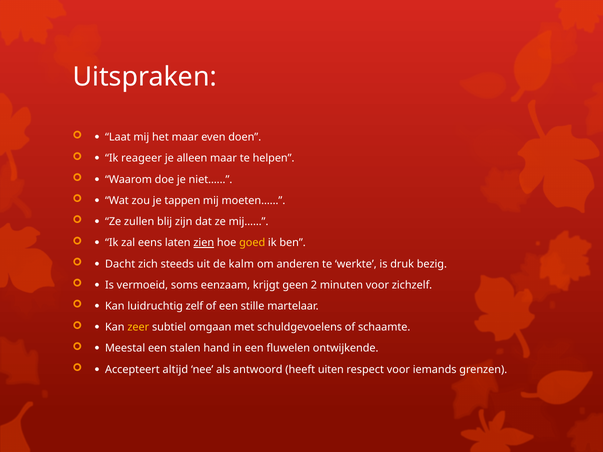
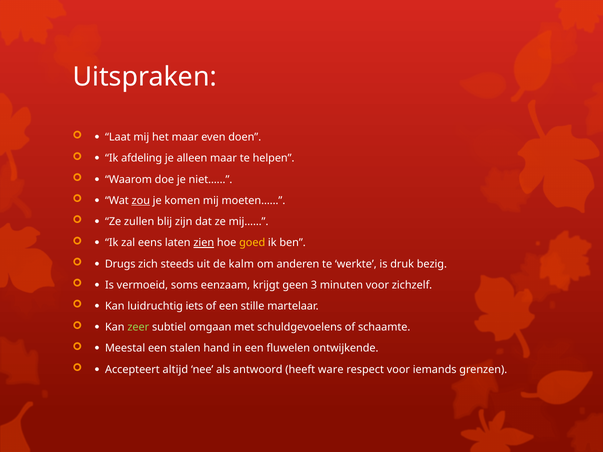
reageer: reageer -> afdeling
zou underline: none -> present
tappen: tappen -> komen
Dacht: Dacht -> Drugs
2: 2 -> 3
zelf: zelf -> iets
zeer colour: yellow -> light green
uiten: uiten -> ware
